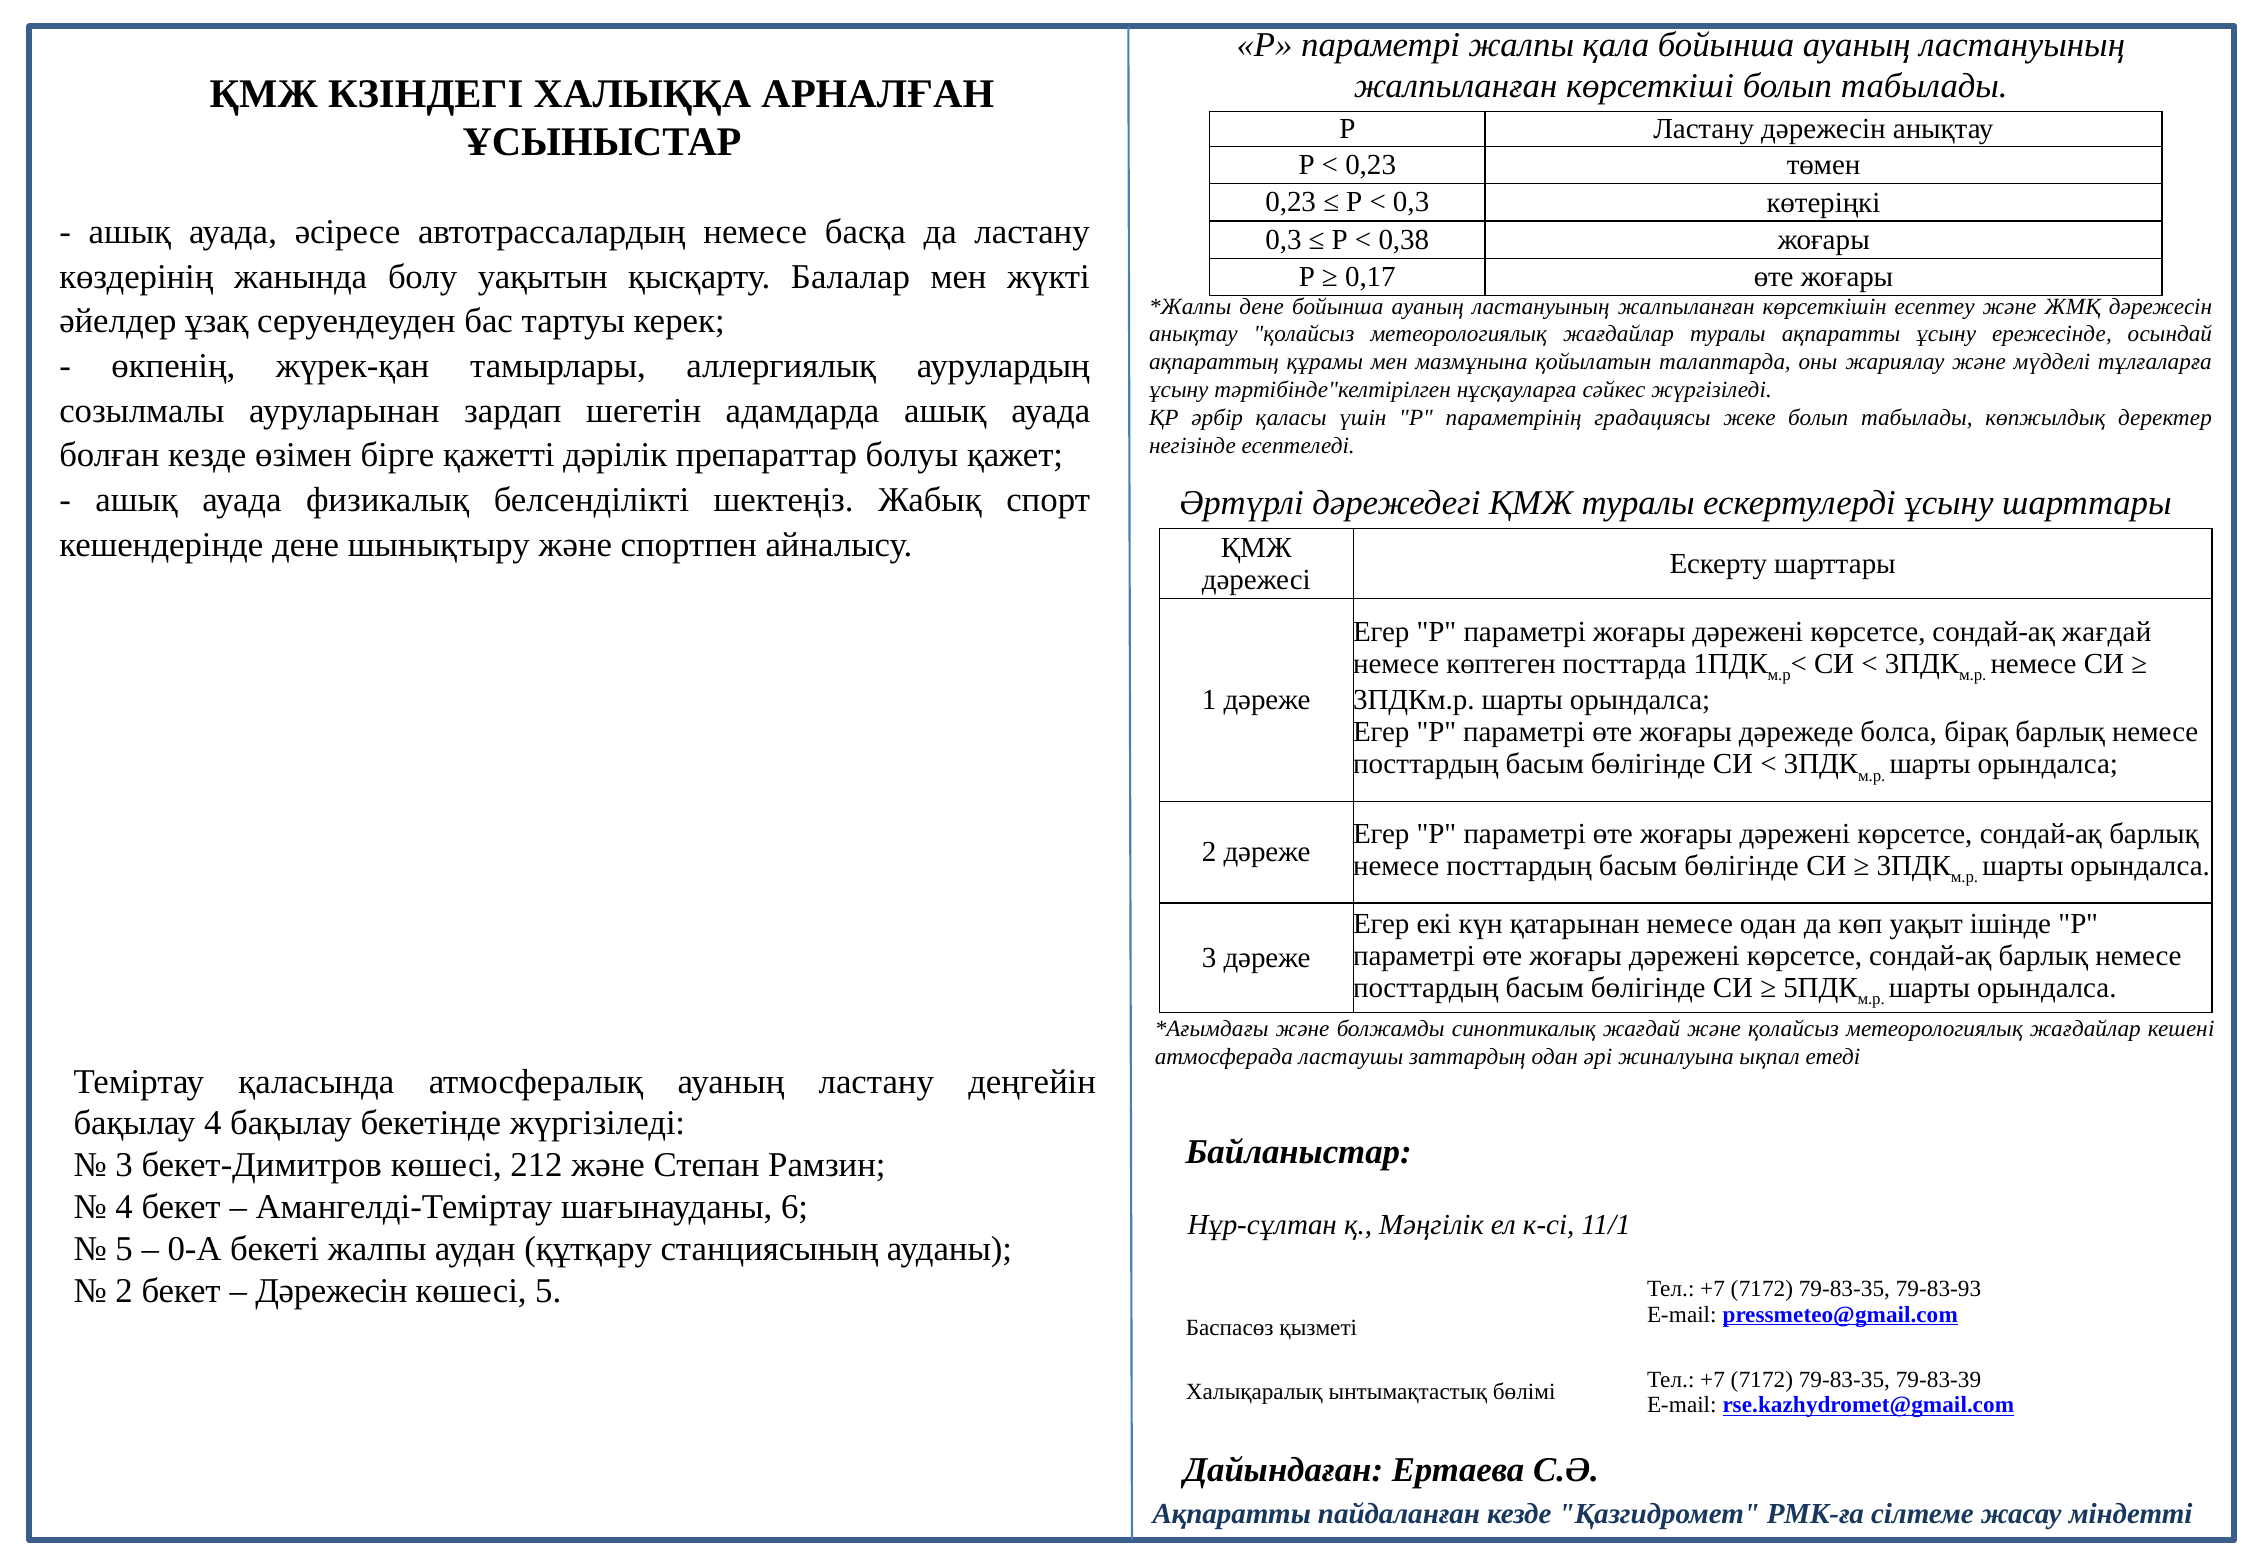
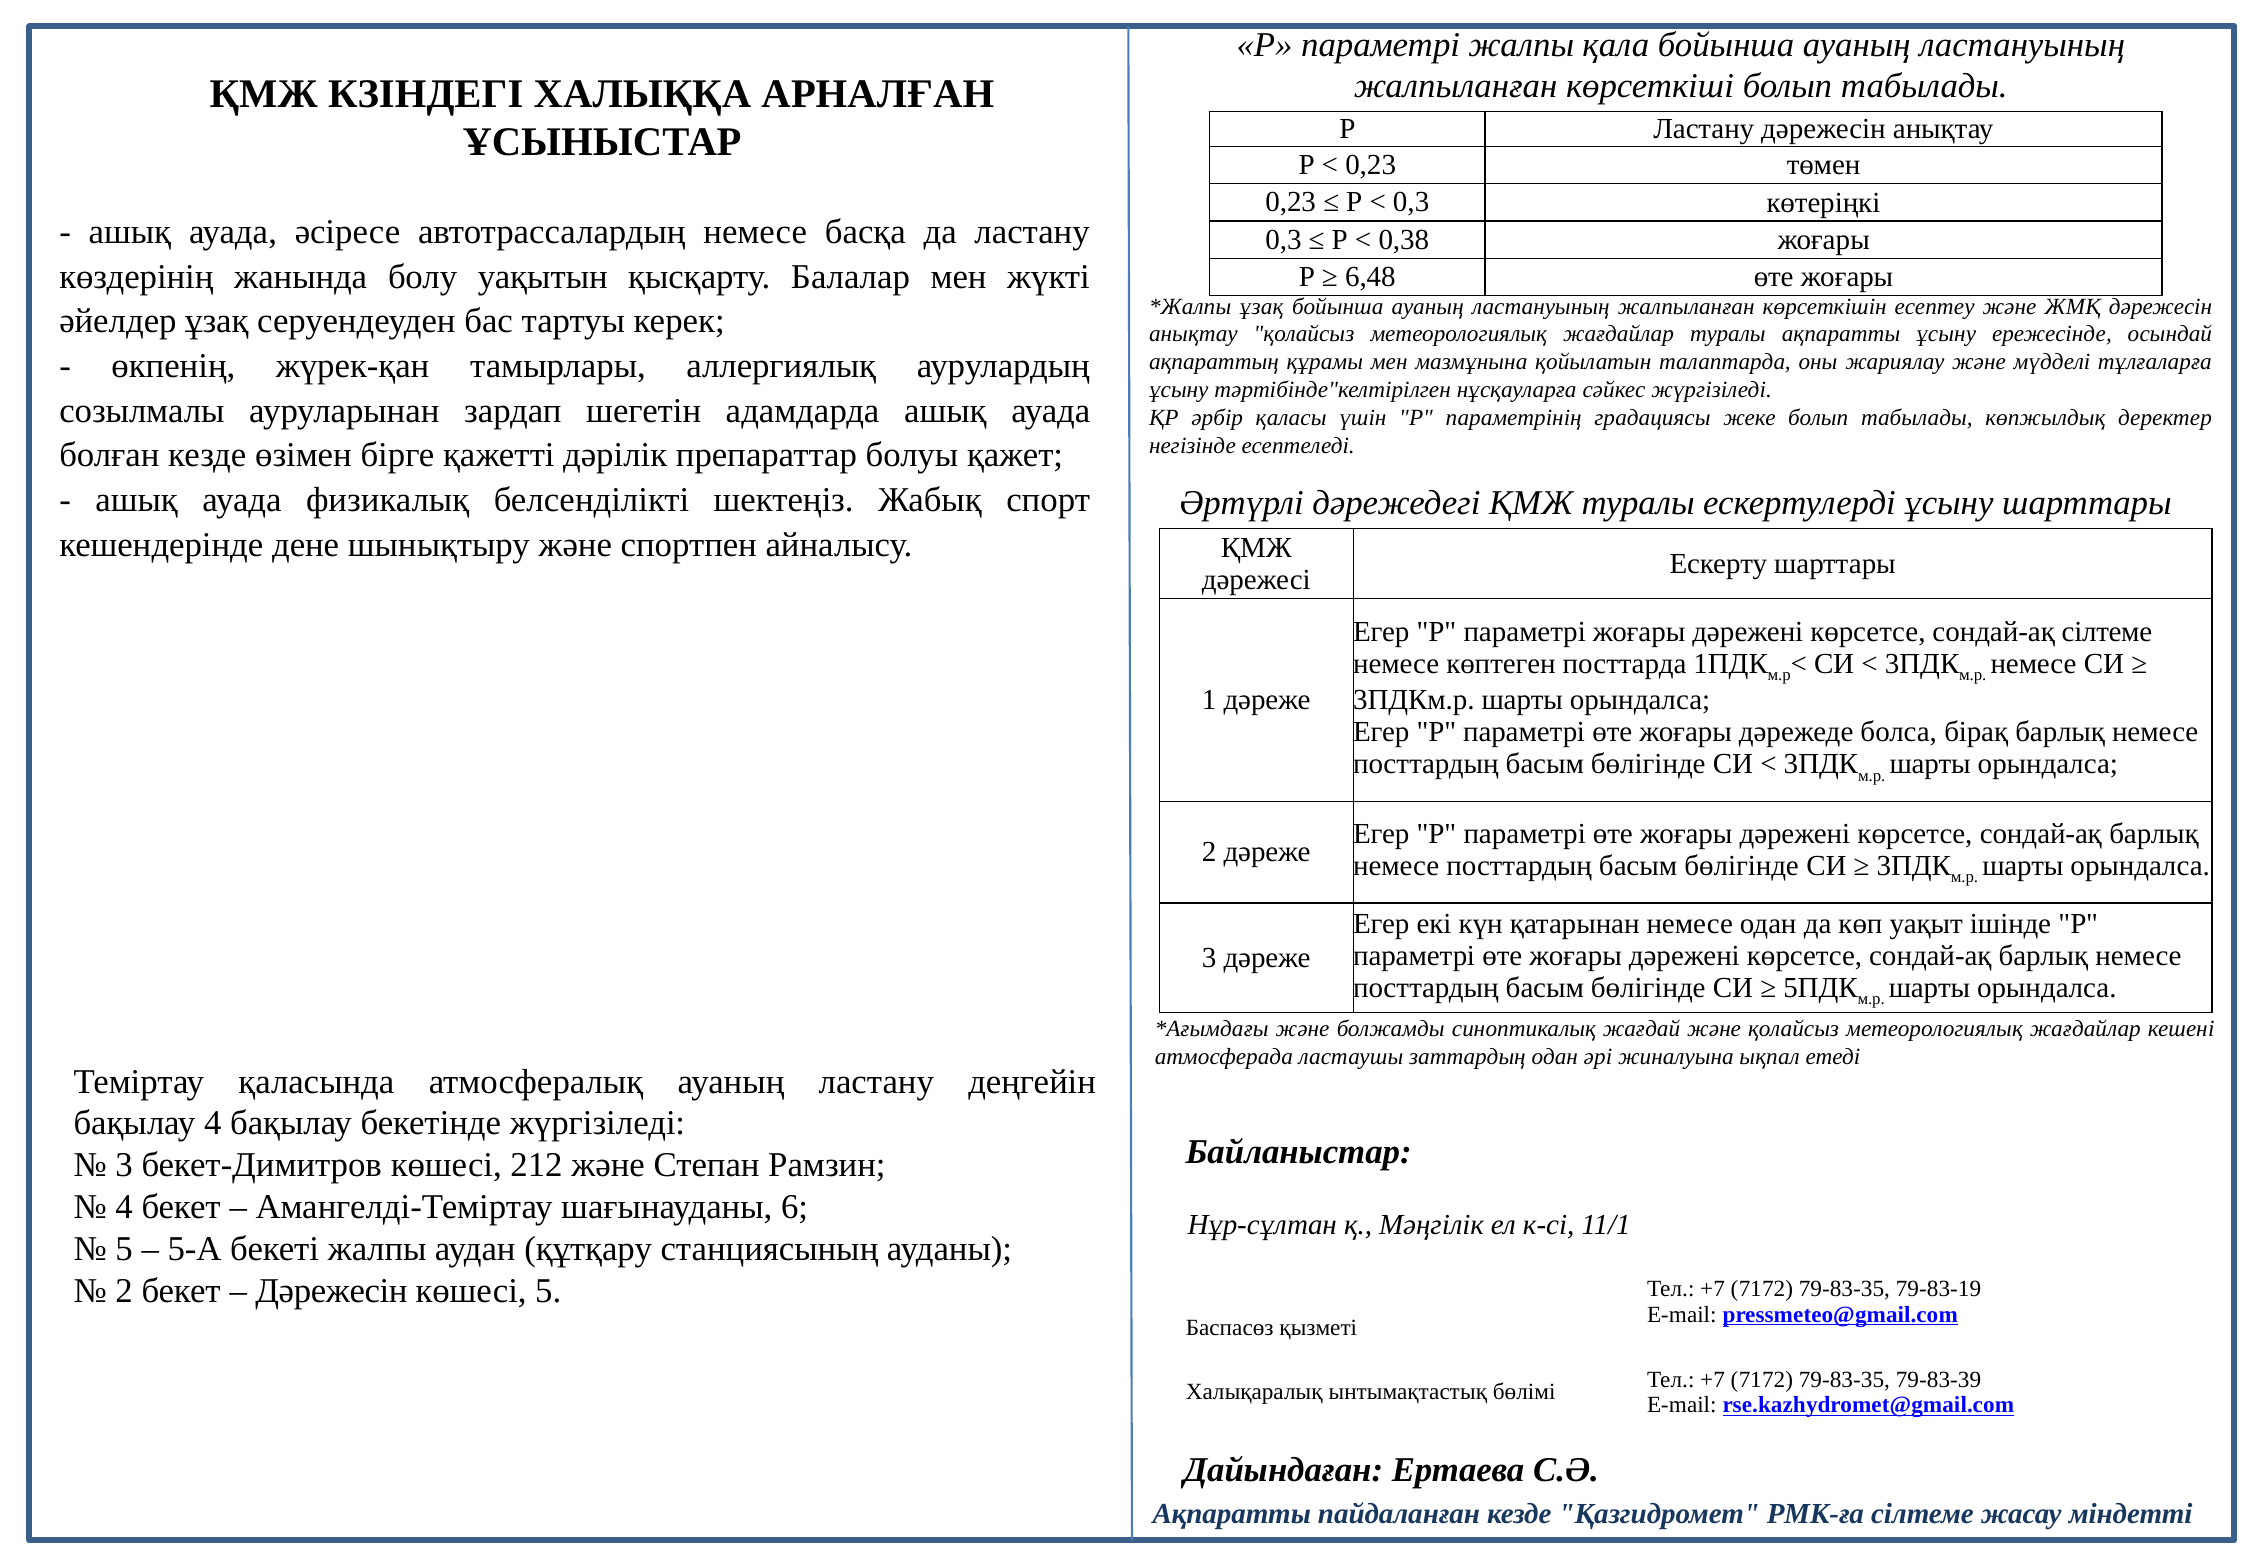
0,17: 0,17 -> 6,48
дене at (1262, 307): дене -> ұзақ
сондай-ақ жағдай: жағдай -> сілтеме
0-А: 0-А -> 5-А
79-83-93: 79-83-93 -> 79-83-19
